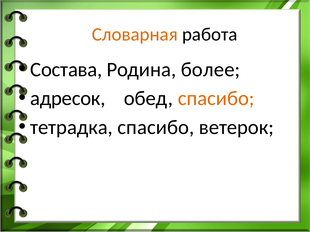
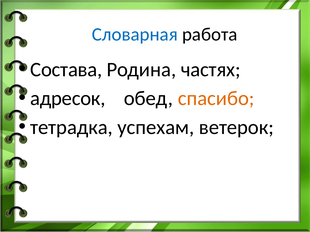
Словарная colour: orange -> blue
более: более -> частях
тетрадка спасибо: спасибо -> успехам
